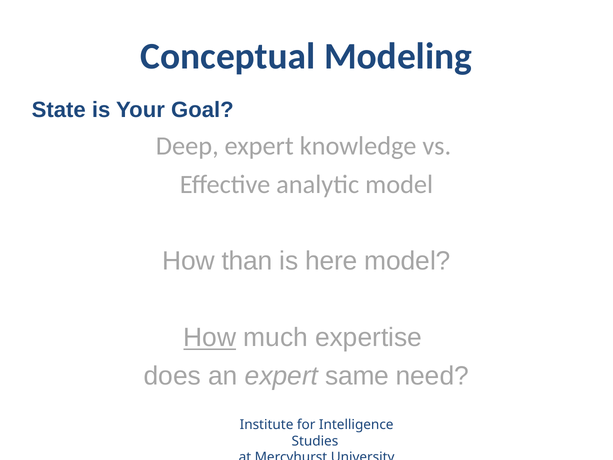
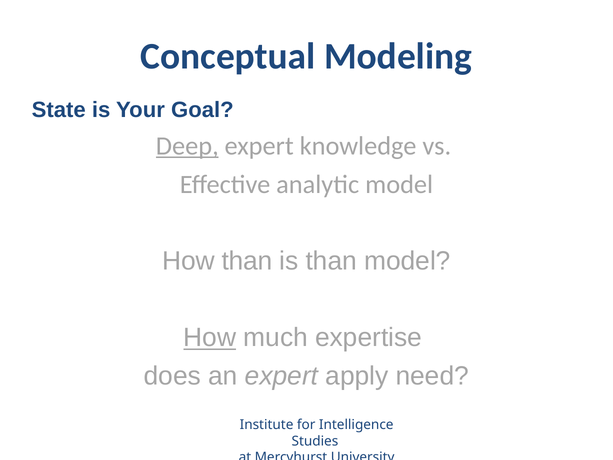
Deep underline: none -> present
is here: here -> than
same: same -> apply
